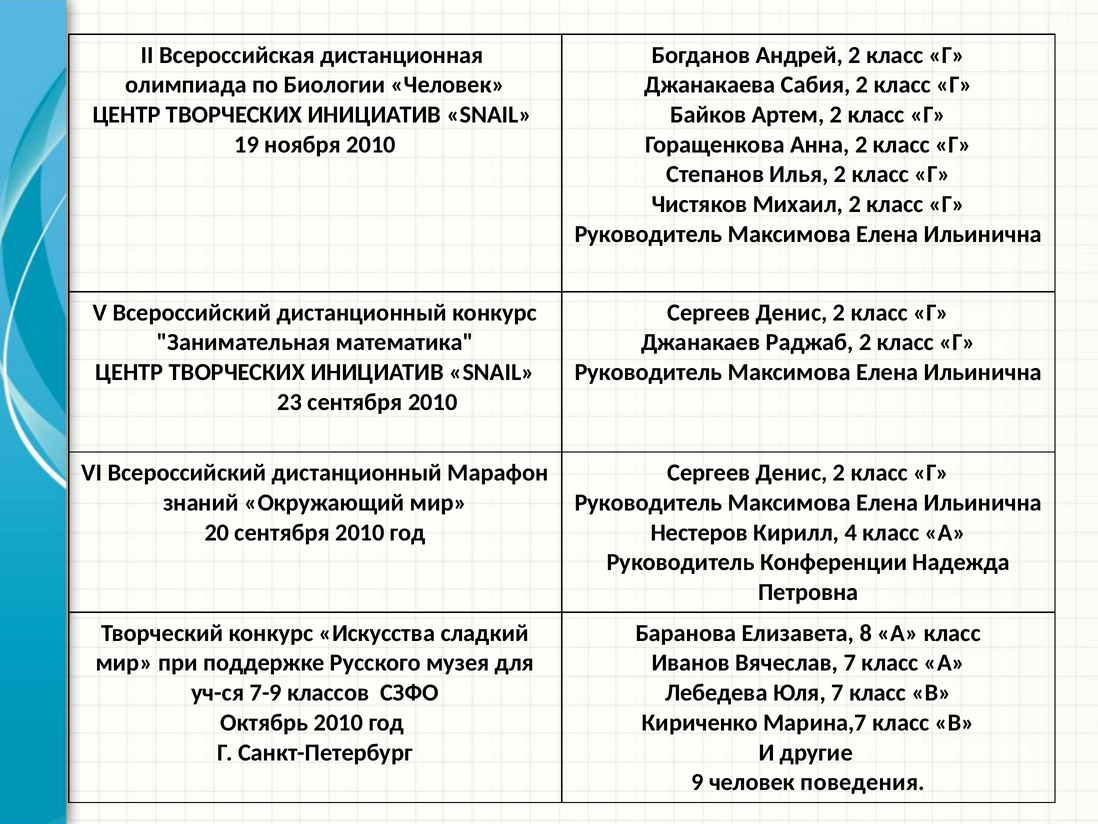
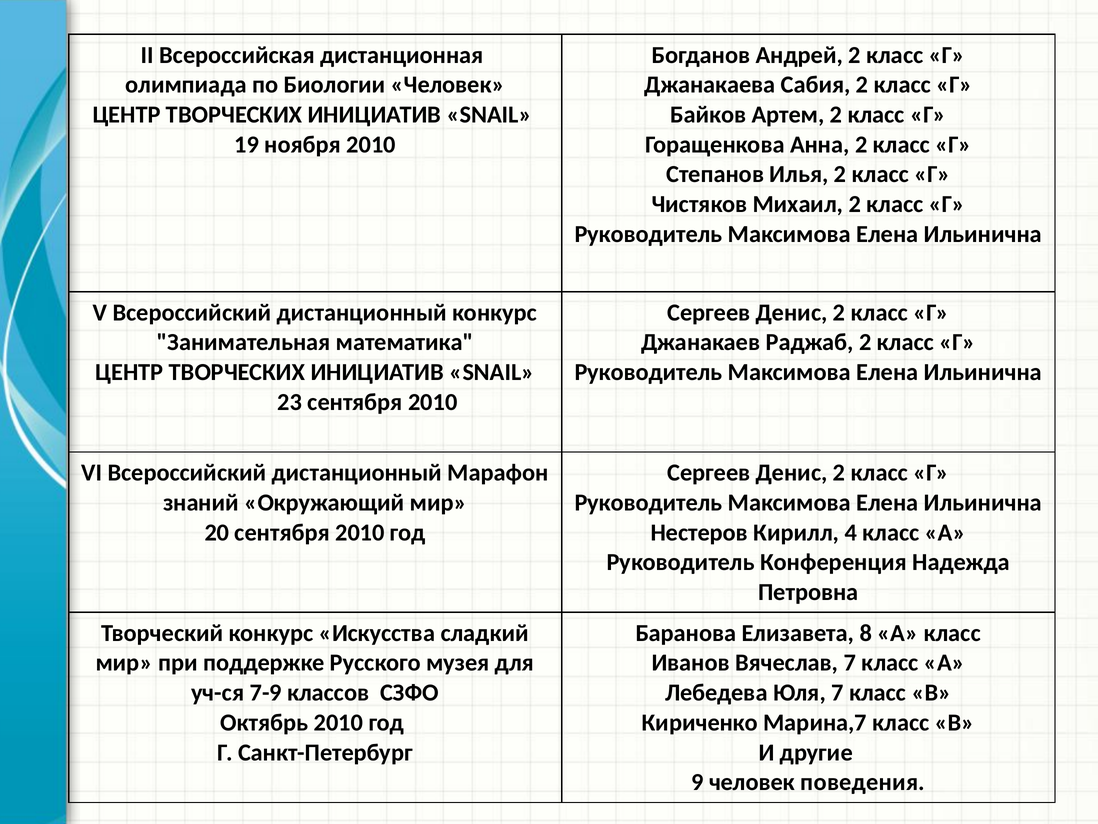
Конференции: Конференции -> Конференция
